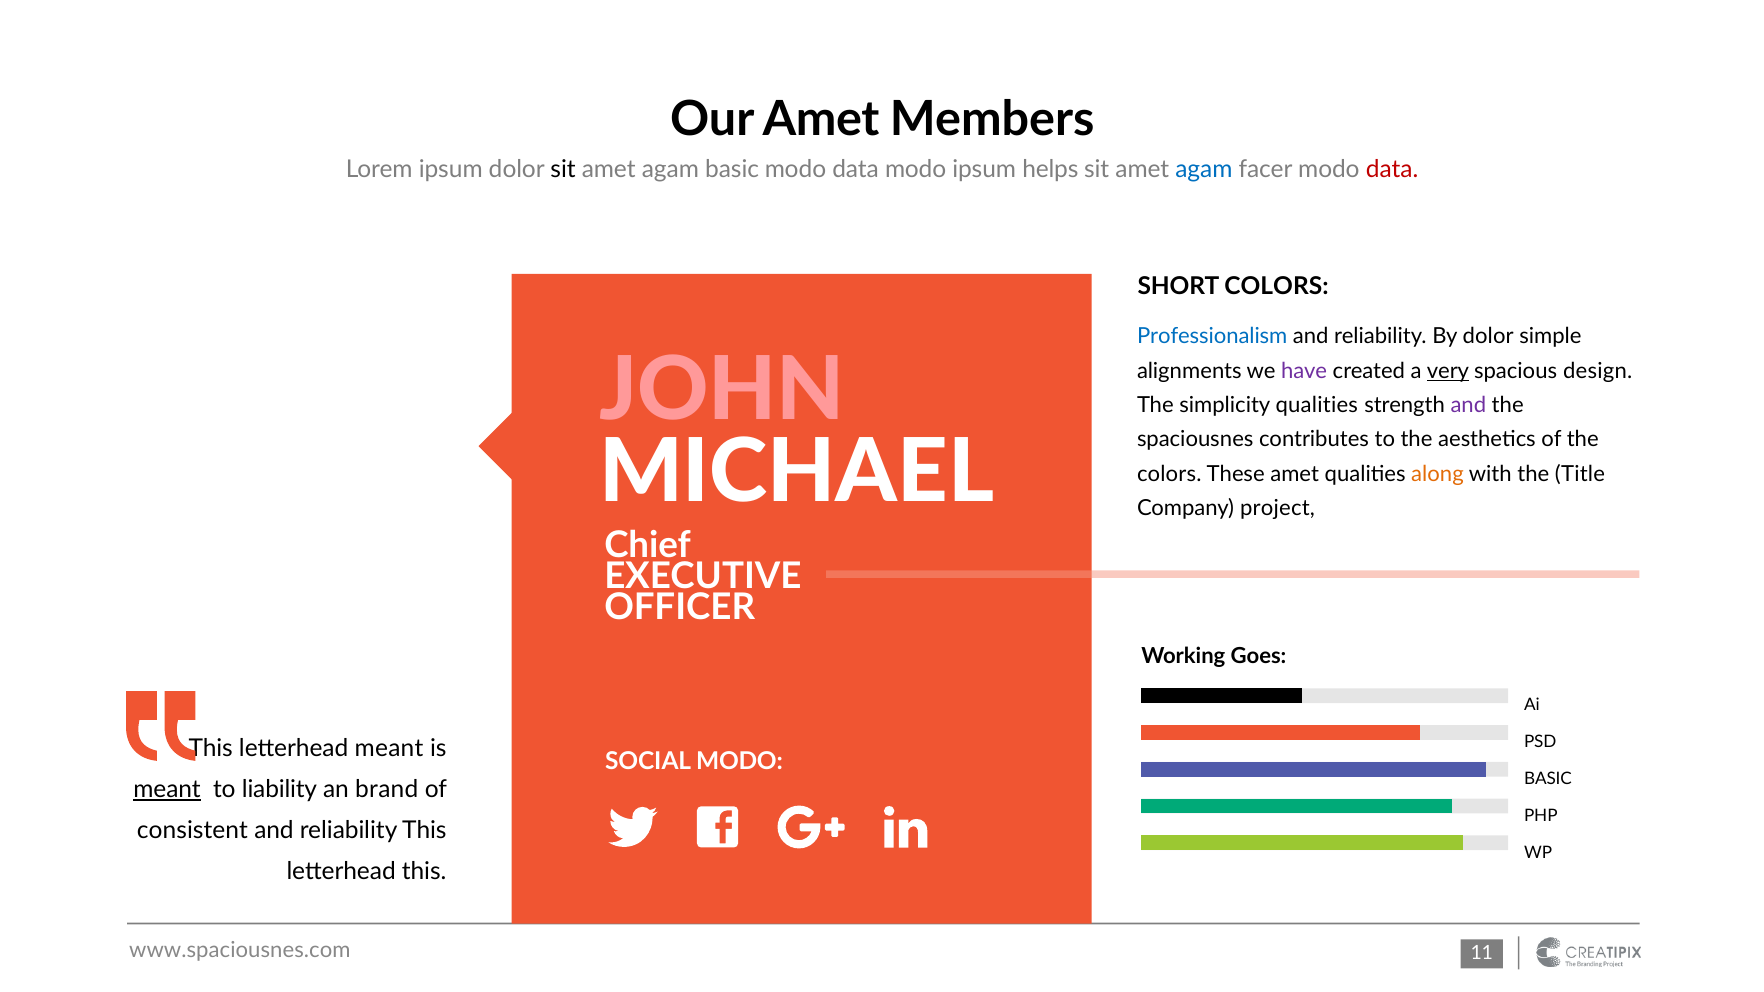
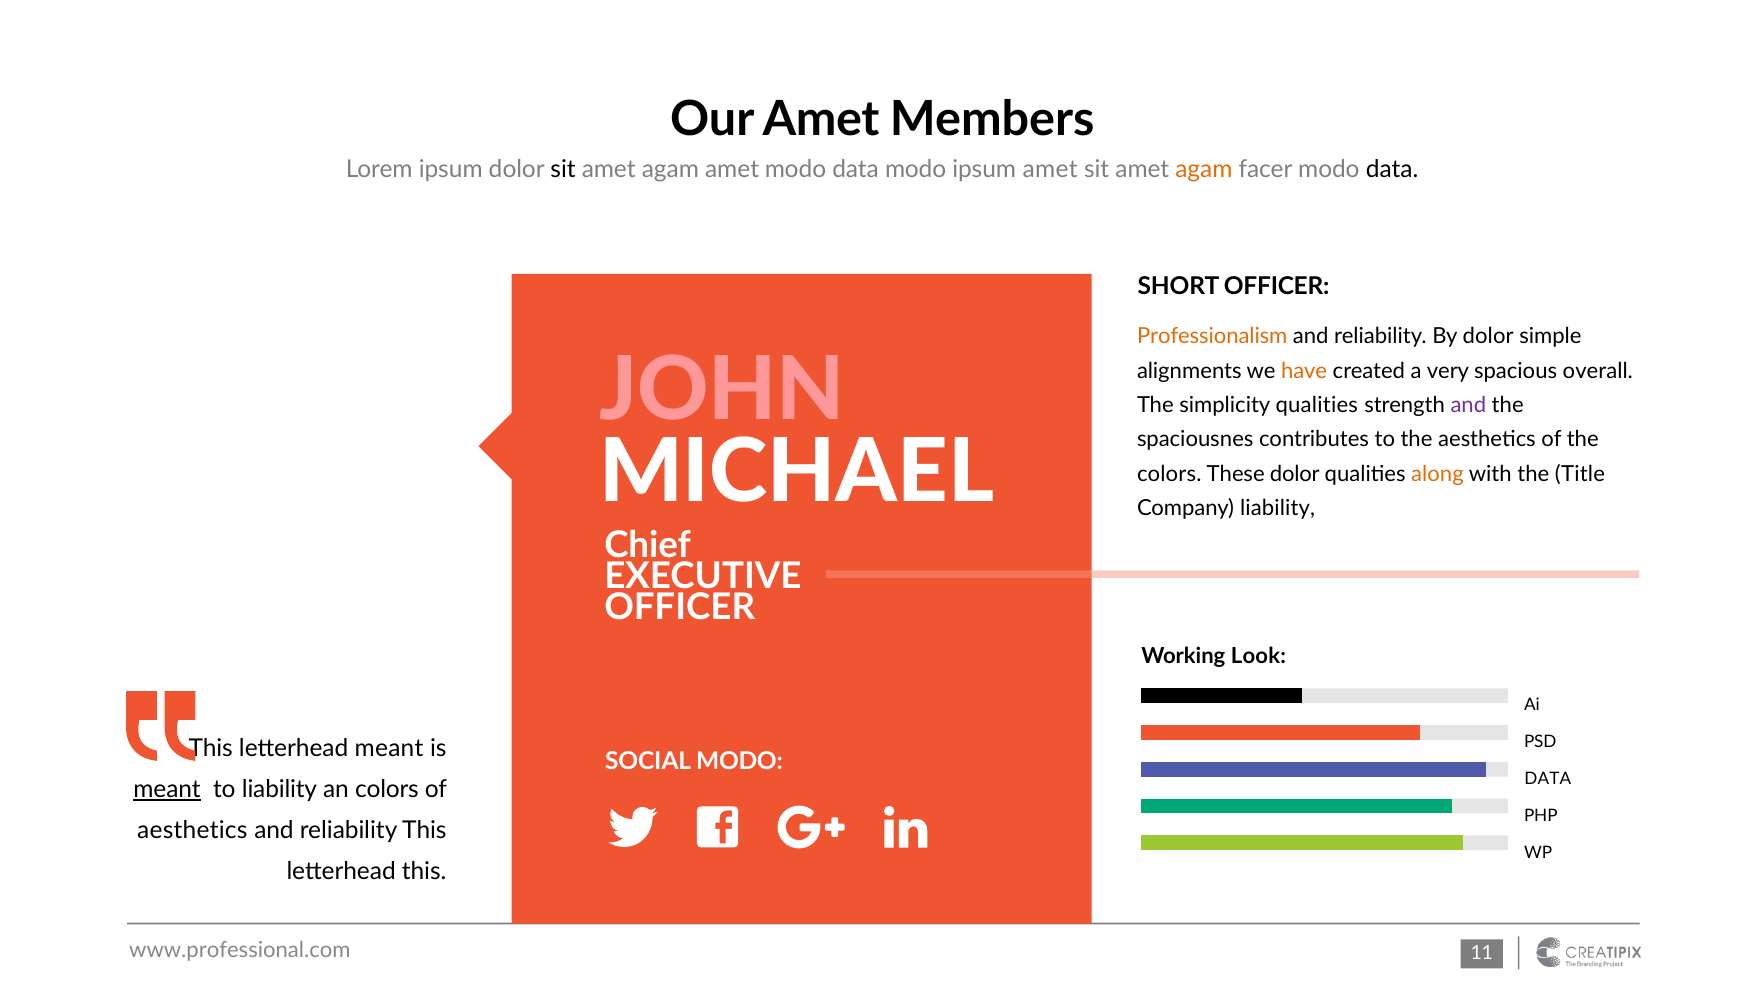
agam basic: basic -> amet
ipsum helps: helps -> amet
agam at (1204, 169) colour: blue -> orange
data at (1392, 169) colour: red -> black
SHORT COLORS: COLORS -> OFFICER
Professionalism colour: blue -> orange
have colour: purple -> orange
very underline: present -> none
design: design -> overall
These amet: amet -> dolor
Company project: project -> liability
Goes: Goes -> Look
BASIC at (1548, 779): BASIC -> DATA
an brand: brand -> colors
consistent at (192, 831): consistent -> aesthetics
www.spaciousnes.com: www.spaciousnes.com -> www.professional.com
